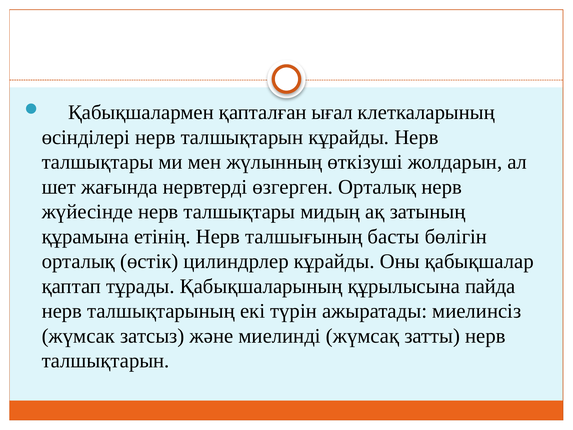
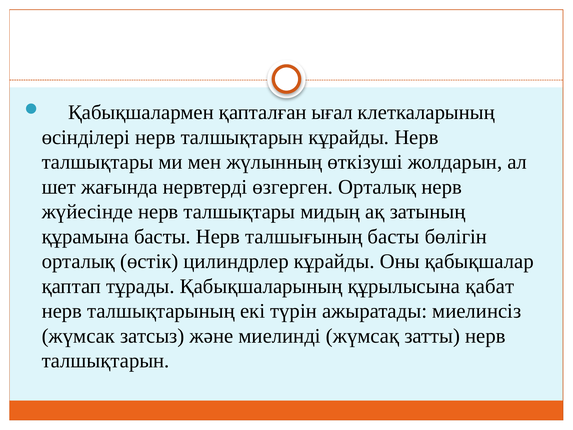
құрамына етінің: етінің -> басты
пайда: пайда -> қабат
